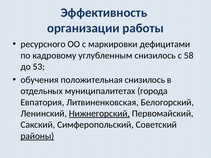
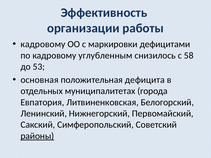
ресурсного at (43, 44): ресурсного -> кадровому
обучения: обучения -> основная
положительная снизилось: снизилось -> дефицита
Нижнегорский underline: present -> none
